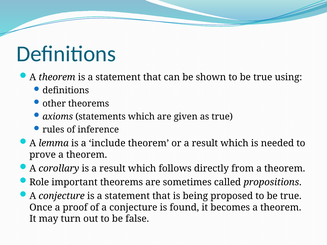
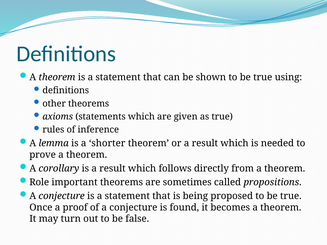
include: include -> shorter
